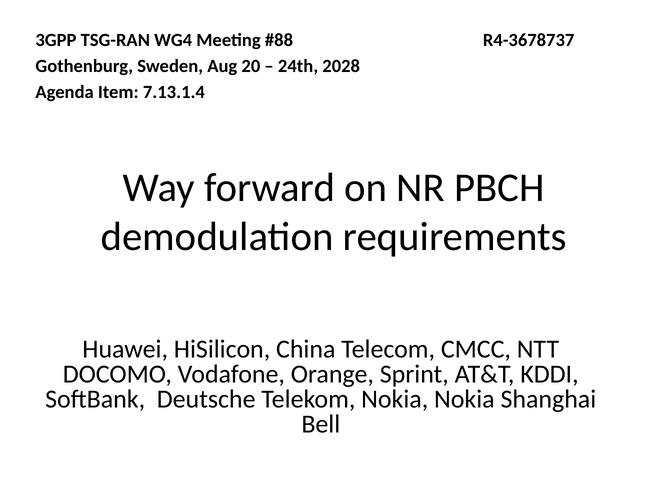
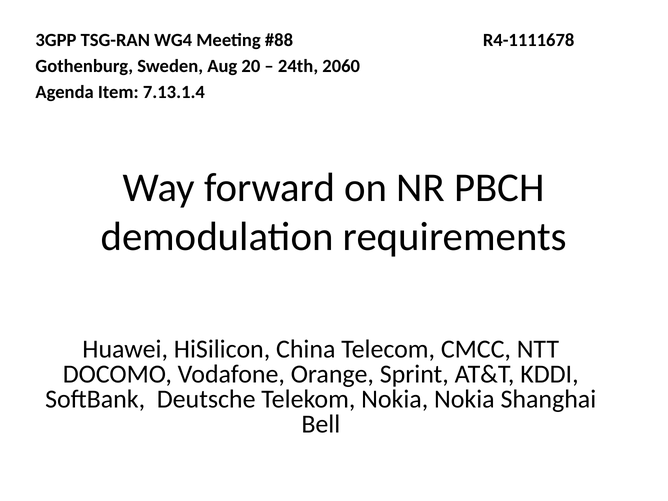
R4-3678737: R4-3678737 -> R4-1111678
2028: 2028 -> 2060
